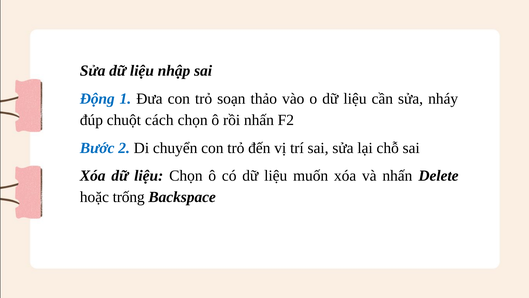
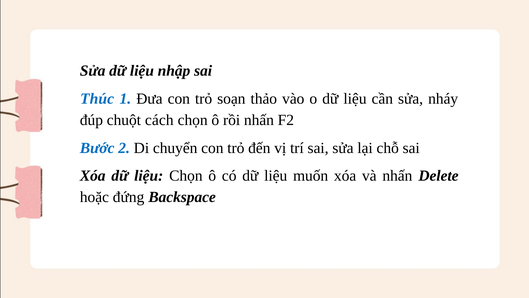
Động: Động -> Thúc
trống: trống -> đứng
